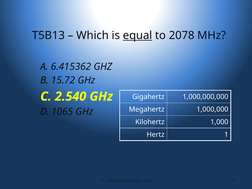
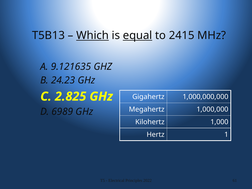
Which underline: none -> present
2078: 2078 -> 2415
6.415362: 6.415362 -> 9.121635
15.72: 15.72 -> 24.23
2.540: 2.540 -> 2.825
1065: 1065 -> 6989
